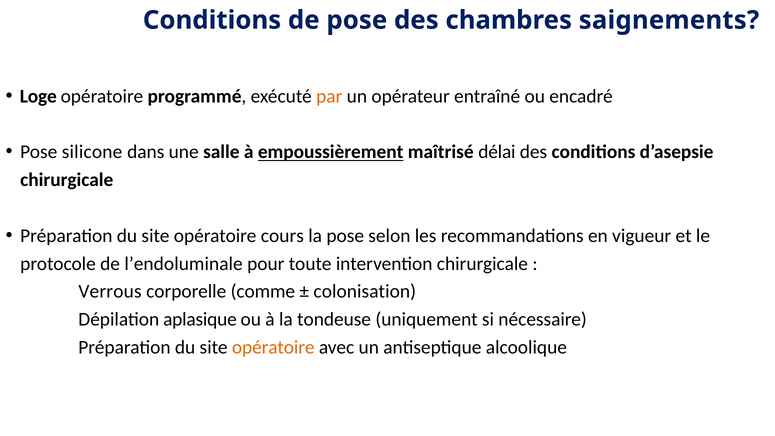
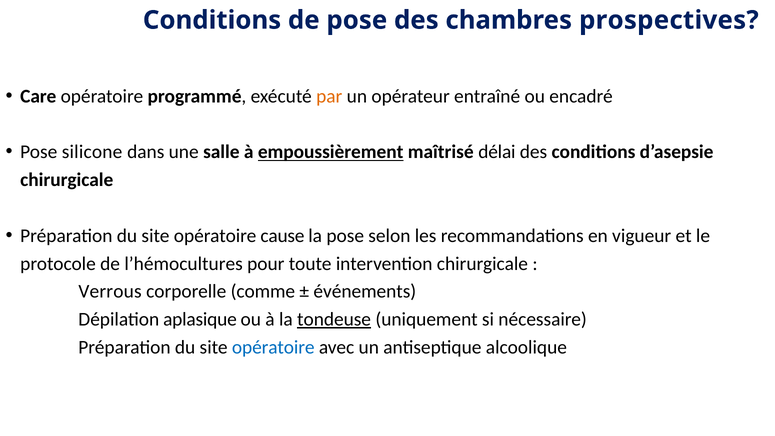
saignements: saignements -> prospectives
Loge: Loge -> Care
cours: cours -> cause
l’endoluminale: l’endoluminale -> l’hémocultures
colonisation: colonisation -> événements
tondeuse underline: none -> present
opératoire at (273, 347) colour: orange -> blue
